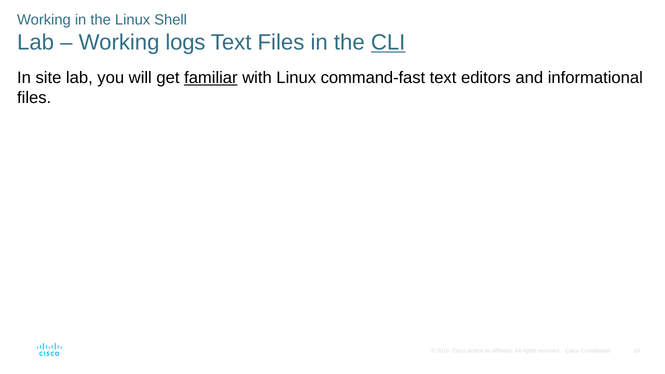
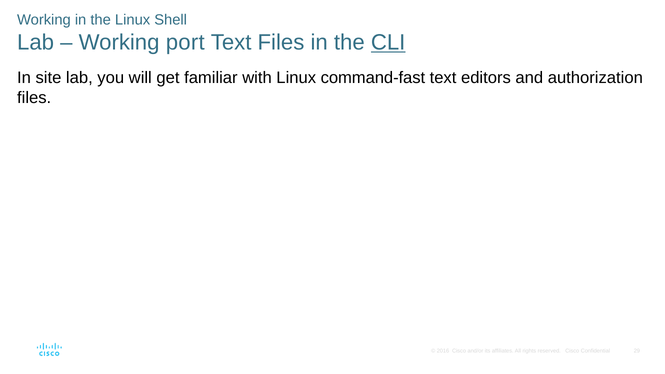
logs: logs -> port
familiar underline: present -> none
informational: informational -> authorization
